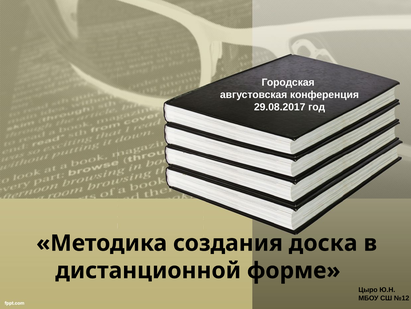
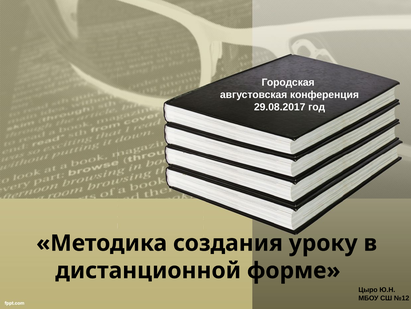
доска: доска -> уроку
